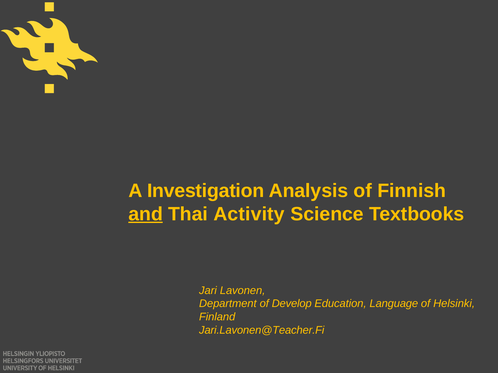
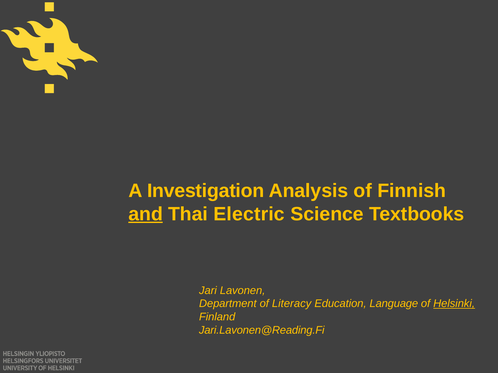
Activity: Activity -> Electric
Develop: Develop -> Literacy
Helsinki underline: none -> present
Jari.Lavonen@Teacher.Fi: Jari.Lavonen@Teacher.Fi -> Jari.Lavonen@Reading.Fi
